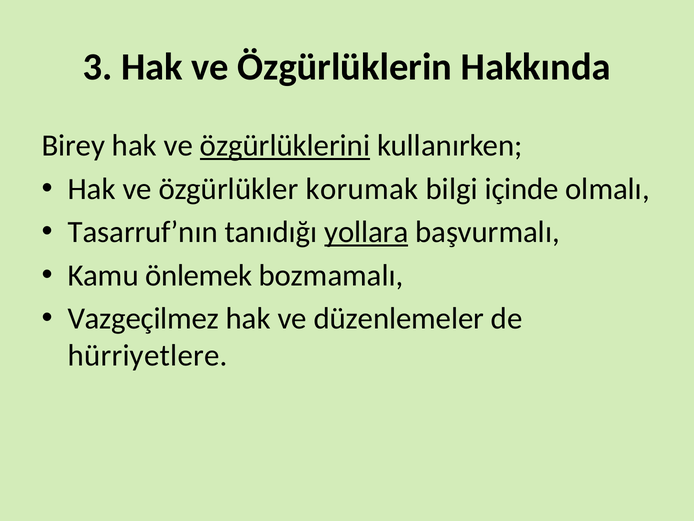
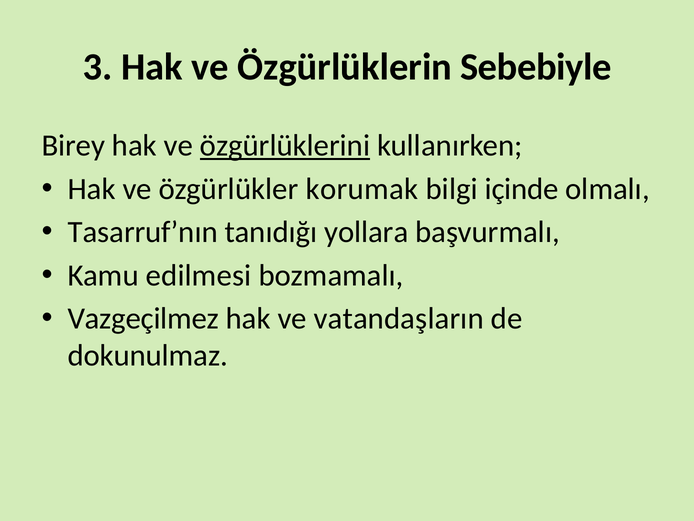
Hakkında: Hakkında -> Sebebiyle
yollara underline: present -> none
önlemek: önlemek -> edilmesi
düzenlemeler: düzenlemeler -> vatandaşların
hürriyetlere: hürriyetlere -> dokunulmaz
